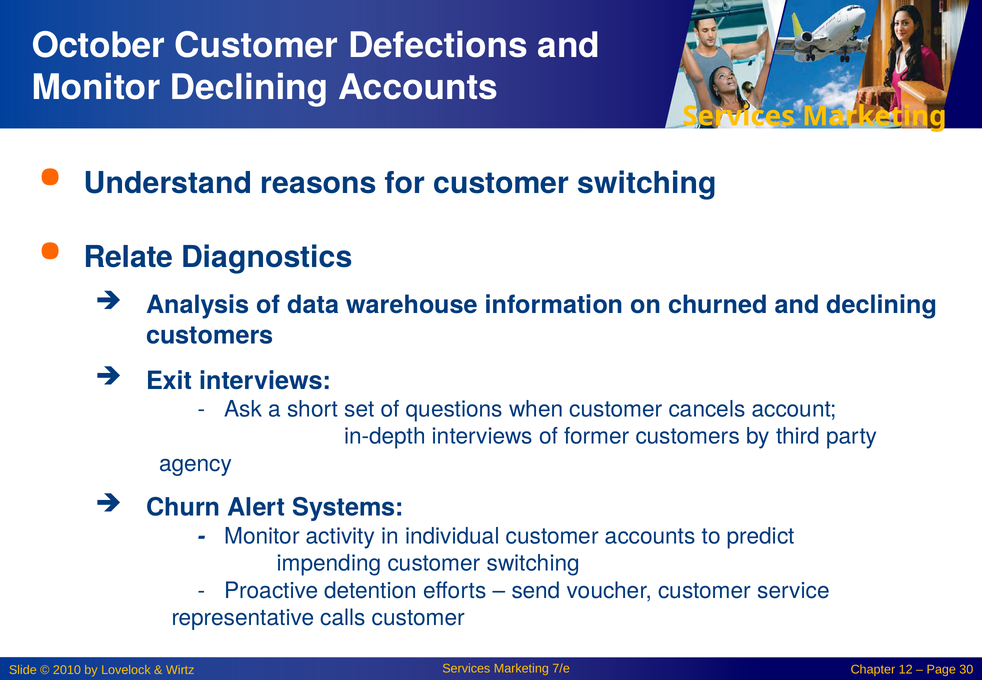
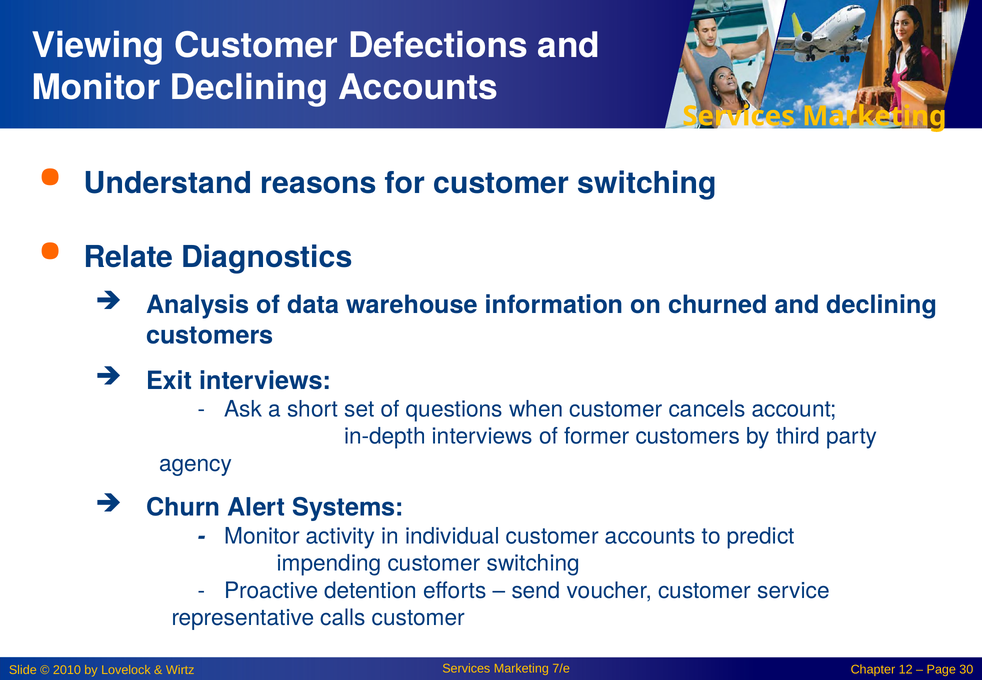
October: October -> Viewing
